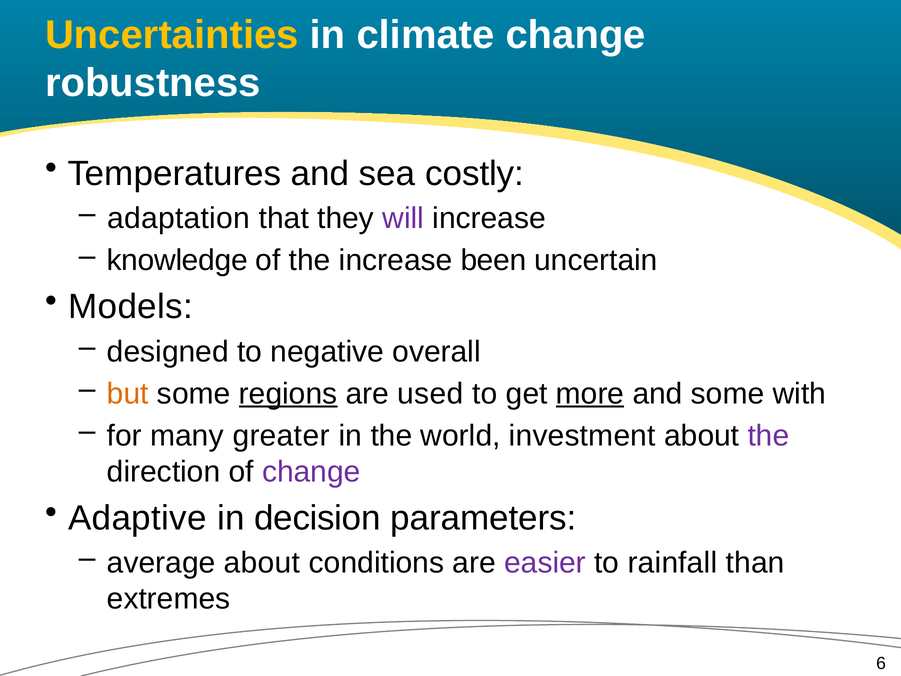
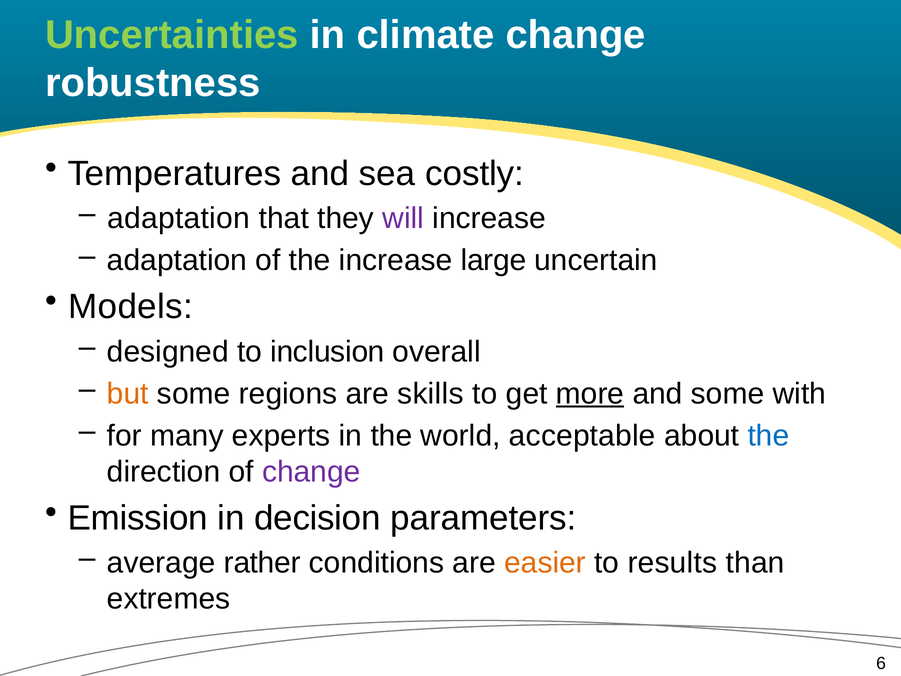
Uncertainties colour: yellow -> light green
knowledge at (177, 260): knowledge -> adaptation
been: been -> large
negative: negative -> inclusion
regions underline: present -> none
used: used -> skills
greater: greater -> experts
investment: investment -> acceptable
the at (768, 436) colour: purple -> blue
Adaptive: Adaptive -> Emission
average about: about -> rather
easier colour: purple -> orange
rainfall: rainfall -> results
